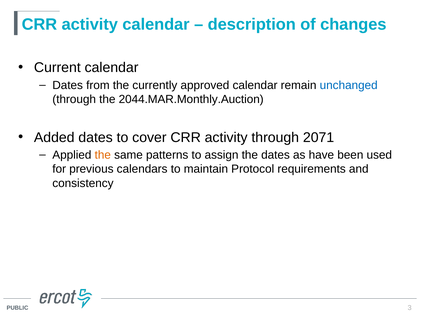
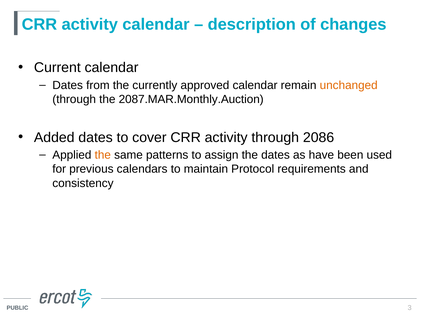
unchanged colour: blue -> orange
2044.MAR.Monthly.Auction: 2044.MAR.Monthly.Auction -> 2087.MAR.Monthly.Auction
2071: 2071 -> 2086
